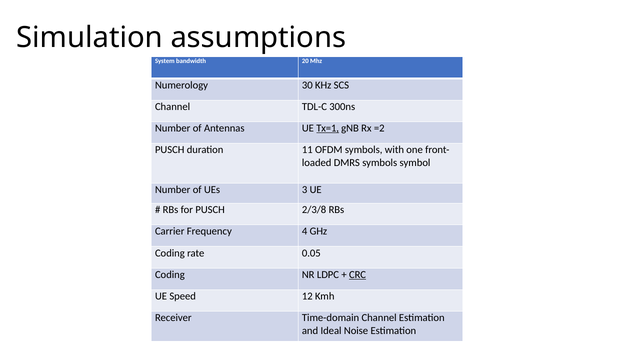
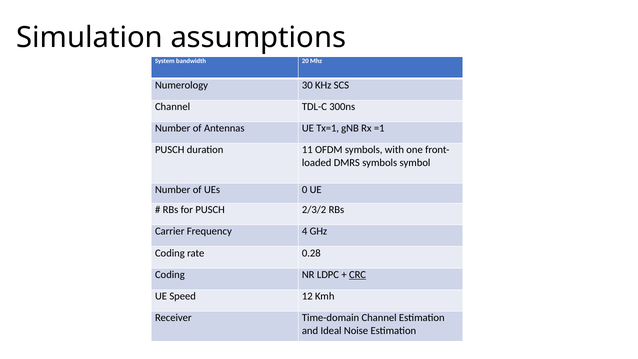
Tx=1 underline: present -> none
=2: =2 -> =1
3: 3 -> 0
2/3/8: 2/3/8 -> 2/3/2
0.05: 0.05 -> 0.28
